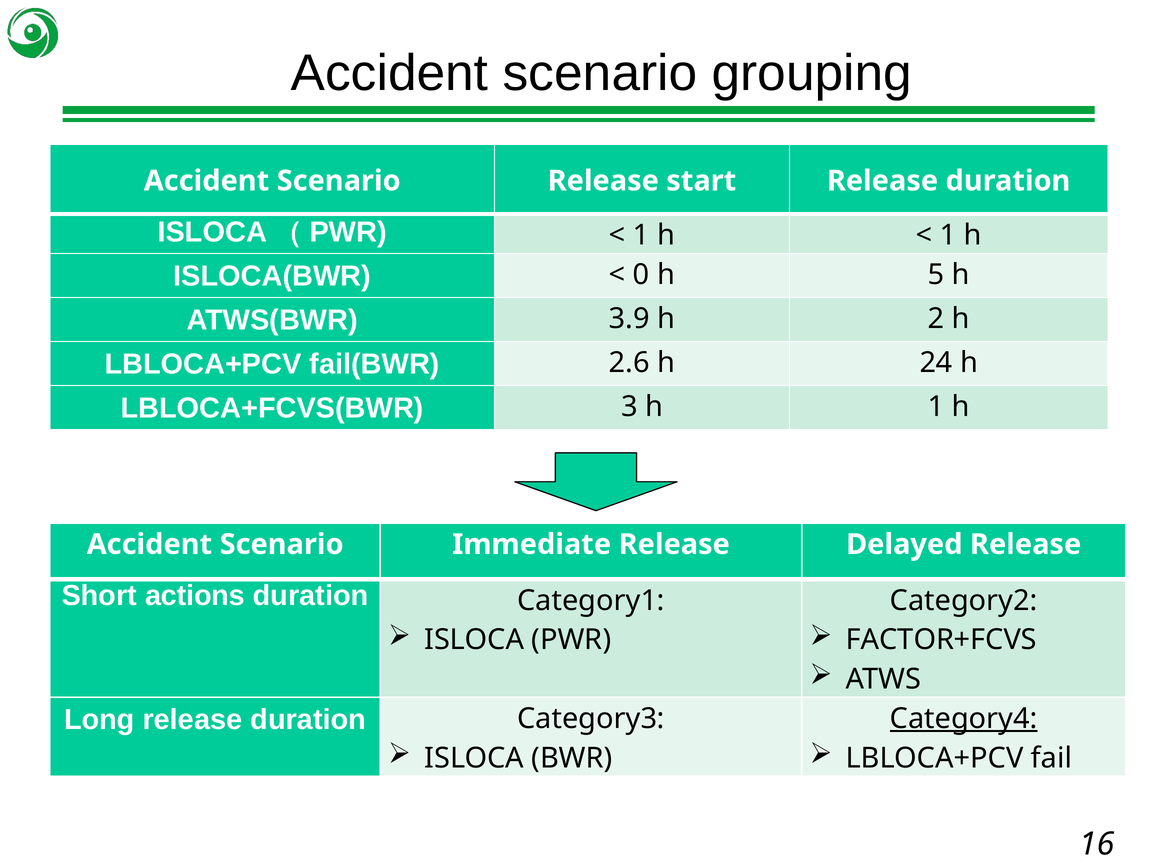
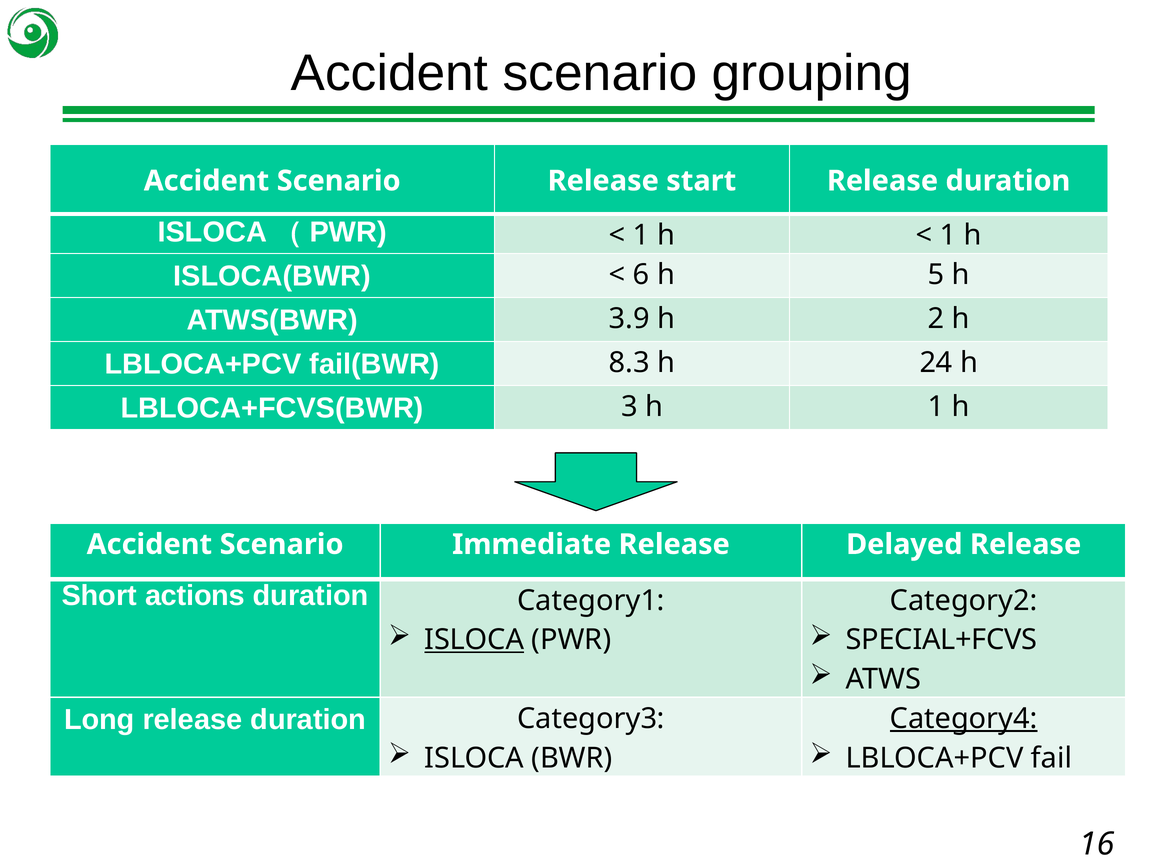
0: 0 -> 6
2.6: 2.6 -> 8.3
ISLOCA at (474, 640) underline: none -> present
FACTOR+FCVS: FACTOR+FCVS -> SPECIAL+FCVS
